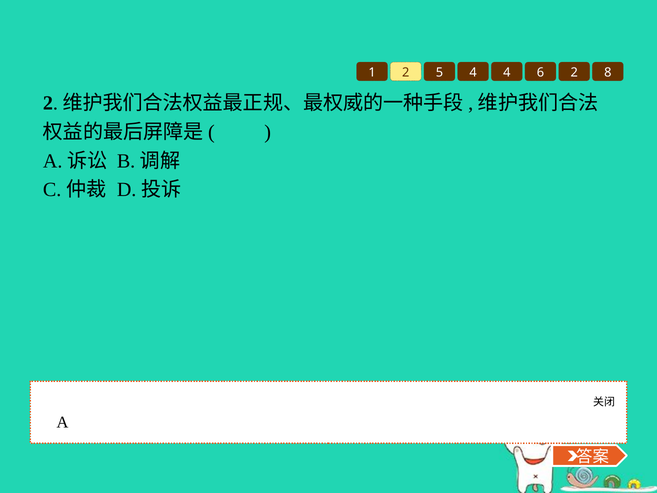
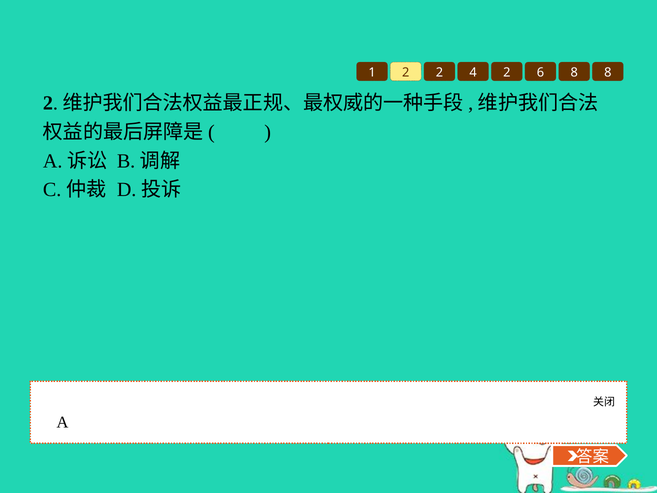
2 5: 5 -> 2
4 4: 4 -> 2
6 2: 2 -> 8
